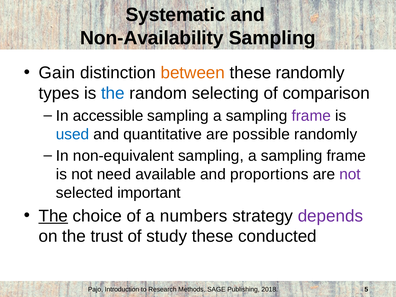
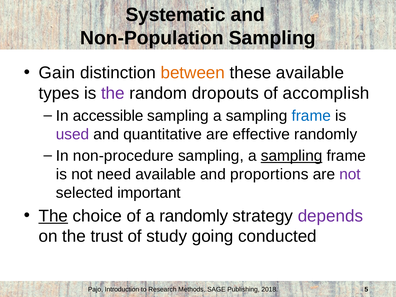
Non-Availability: Non-Availability -> Non-Population
these randomly: randomly -> available
the at (113, 93) colour: blue -> purple
selecting: selecting -> dropouts
comparison: comparison -> accomplish
frame at (311, 116) colour: purple -> blue
used colour: blue -> purple
possible: possible -> effective
non-equivalent: non-equivalent -> non-procedure
sampling at (292, 156) underline: none -> present
a numbers: numbers -> randomly
study these: these -> going
